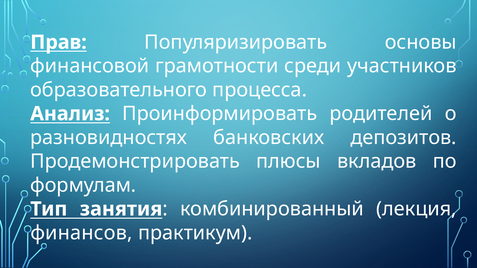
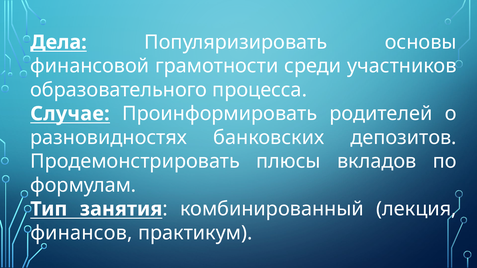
Прав: Прав -> Дела
Анализ: Анализ -> Случае
